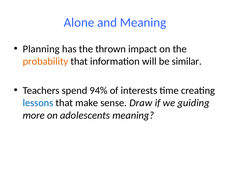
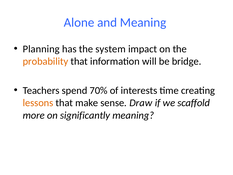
thrown: thrown -> system
similar: similar -> bridge
94%: 94% -> 70%
lessons colour: blue -> orange
guiding: guiding -> scaffold
adolescents: adolescents -> significantly
